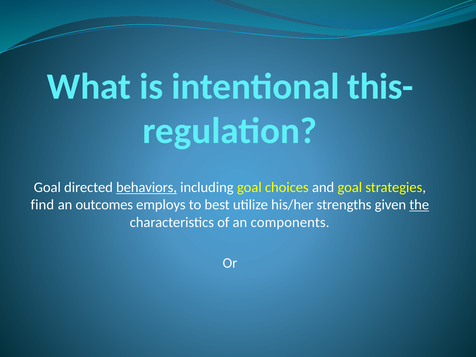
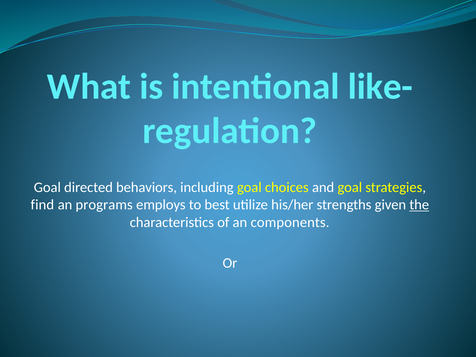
this-: this- -> like-
behaviors underline: present -> none
outcomes: outcomes -> programs
